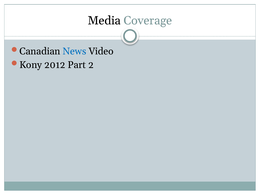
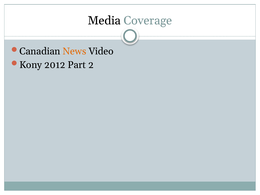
News colour: blue -> orange
